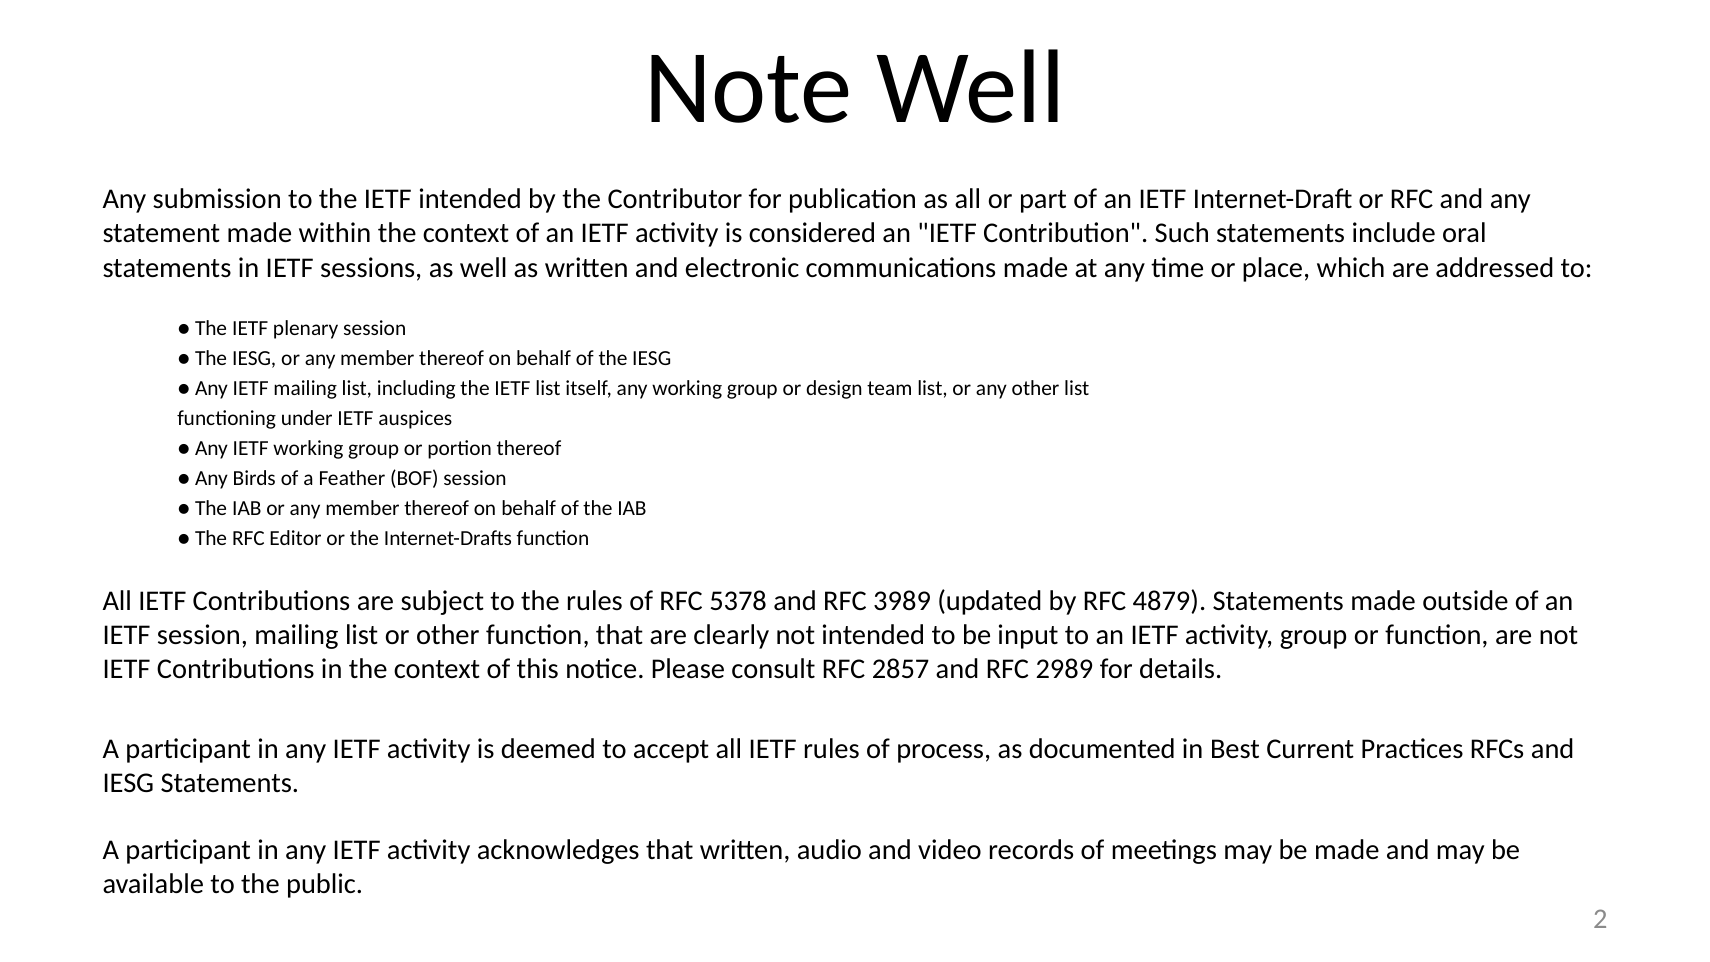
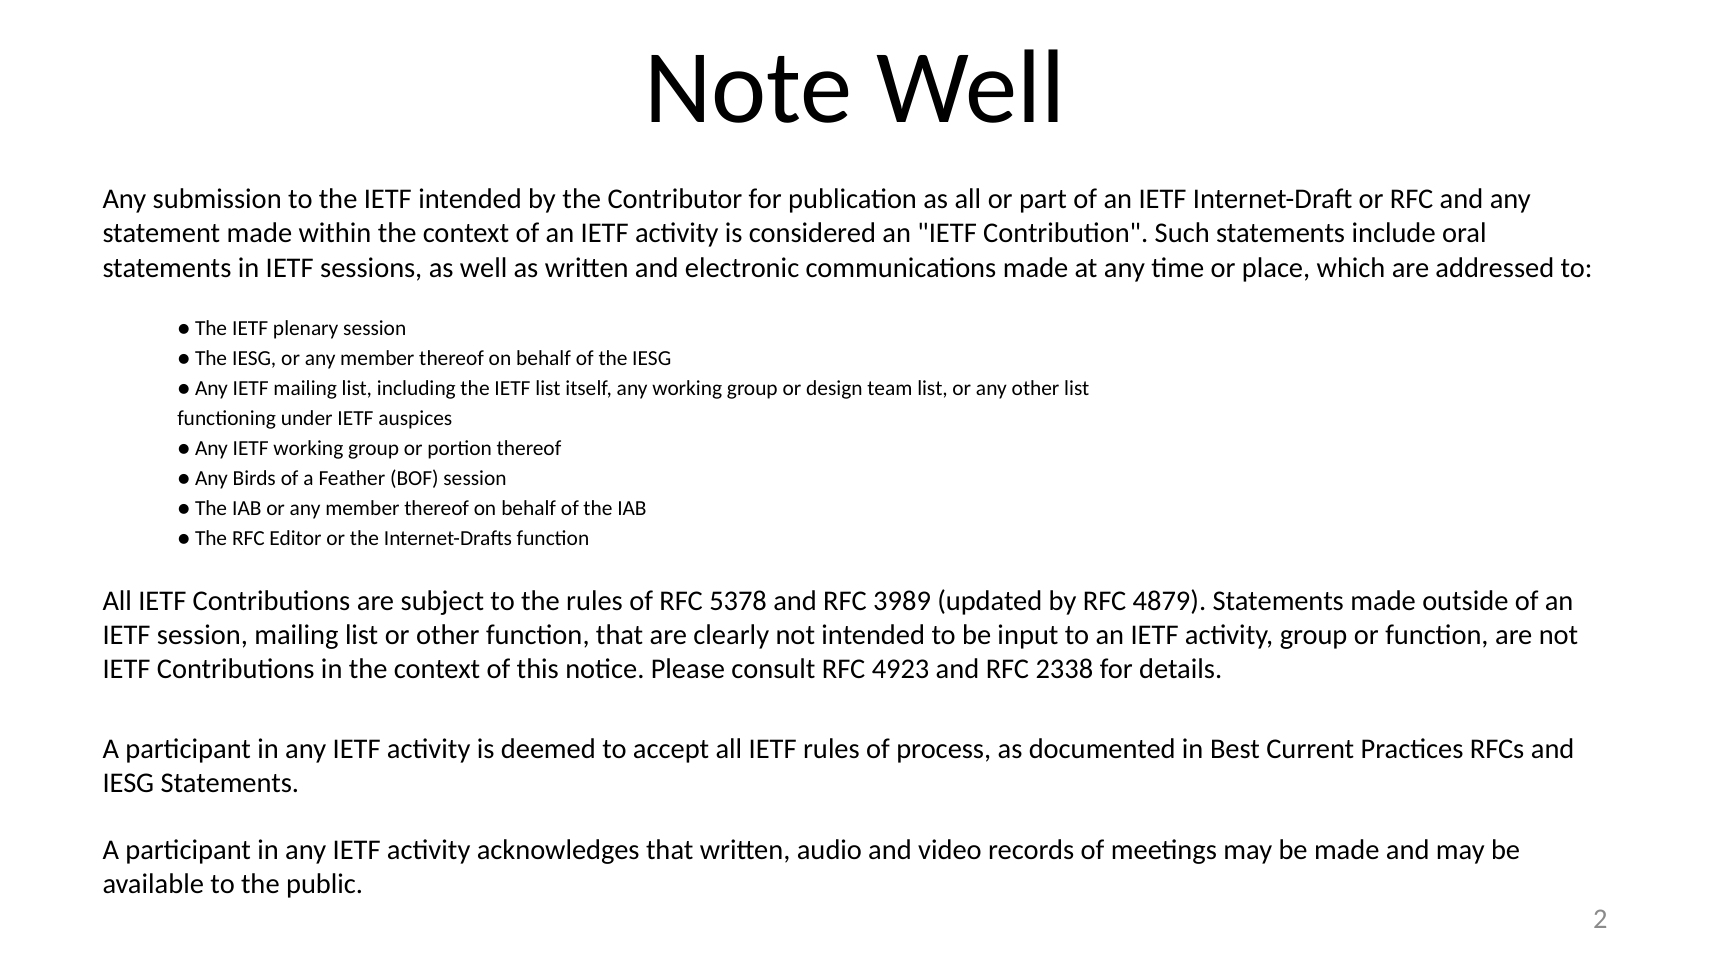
2857: 2857 -> 4923
2989: 2989 -> 2338
